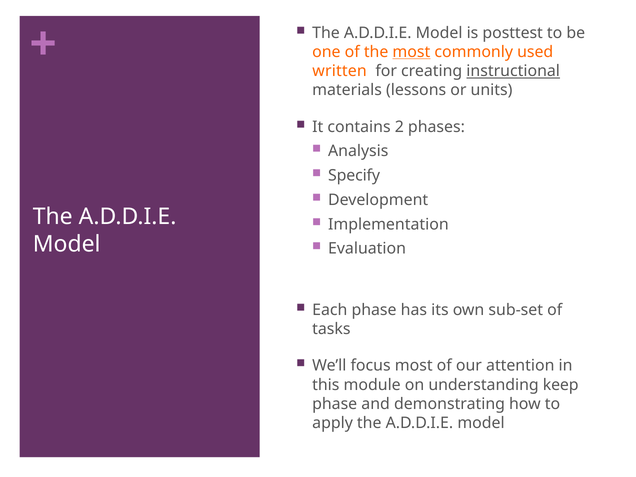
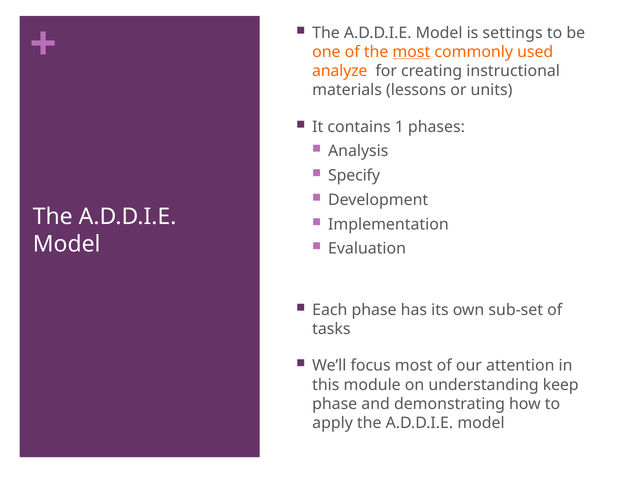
posttest: posttest -> settings
written: written -> analyze
instructional underline: present -> none
2: 2 -> 1
